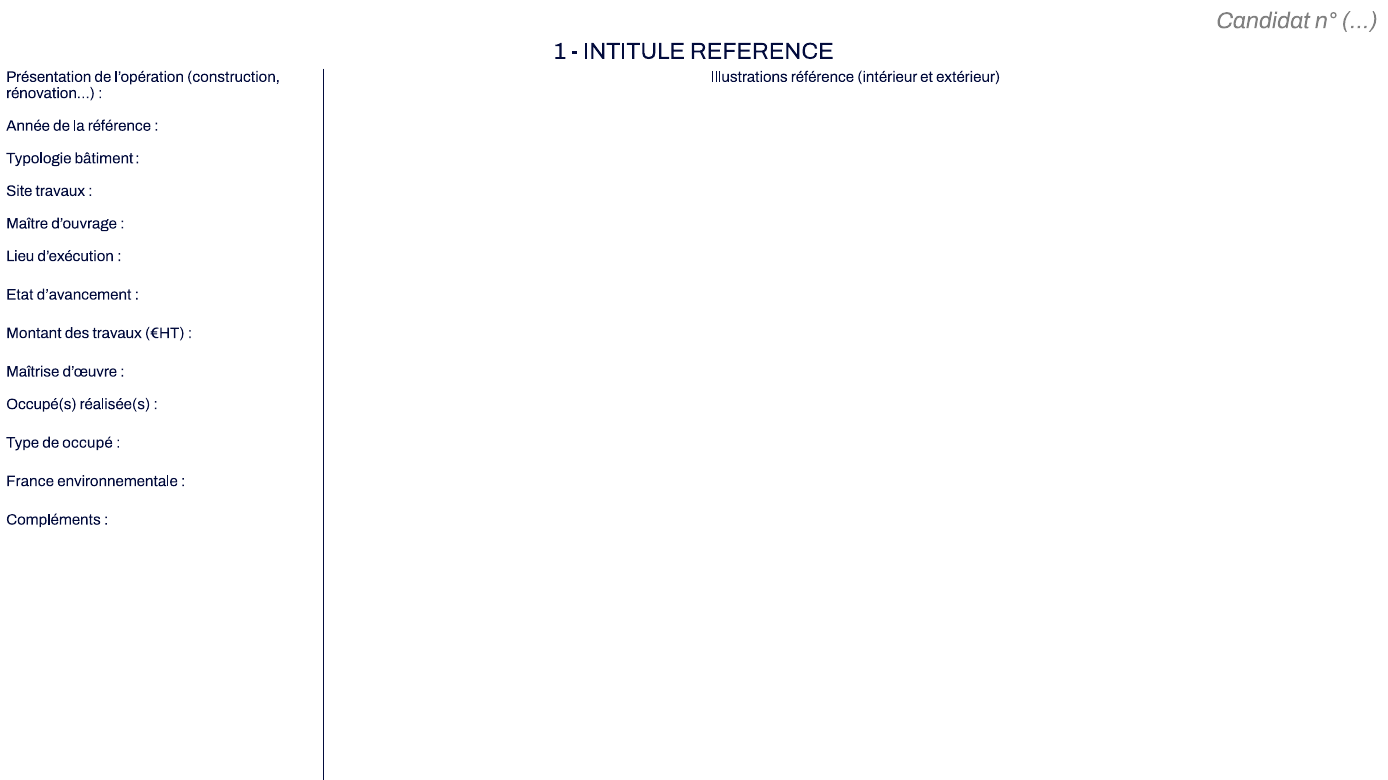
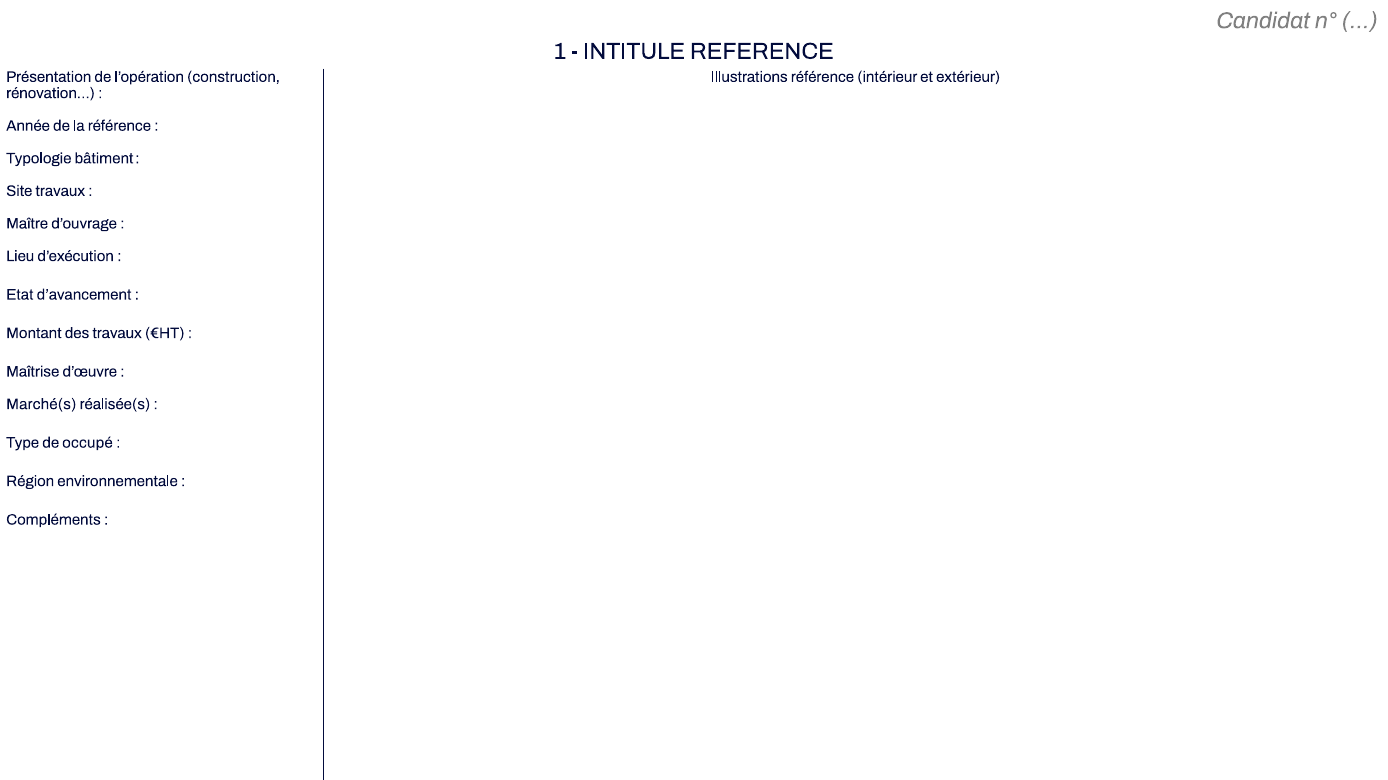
Occupé(s: Occupé(s -> Marché(s
France: France -> Région
